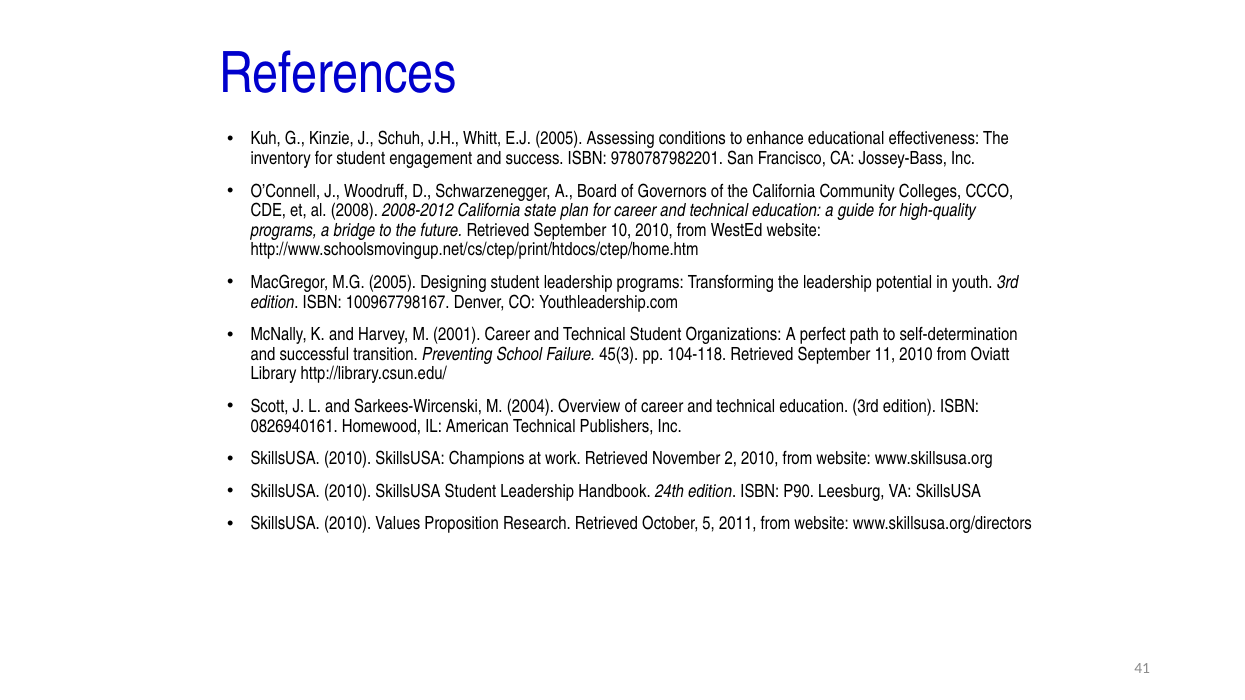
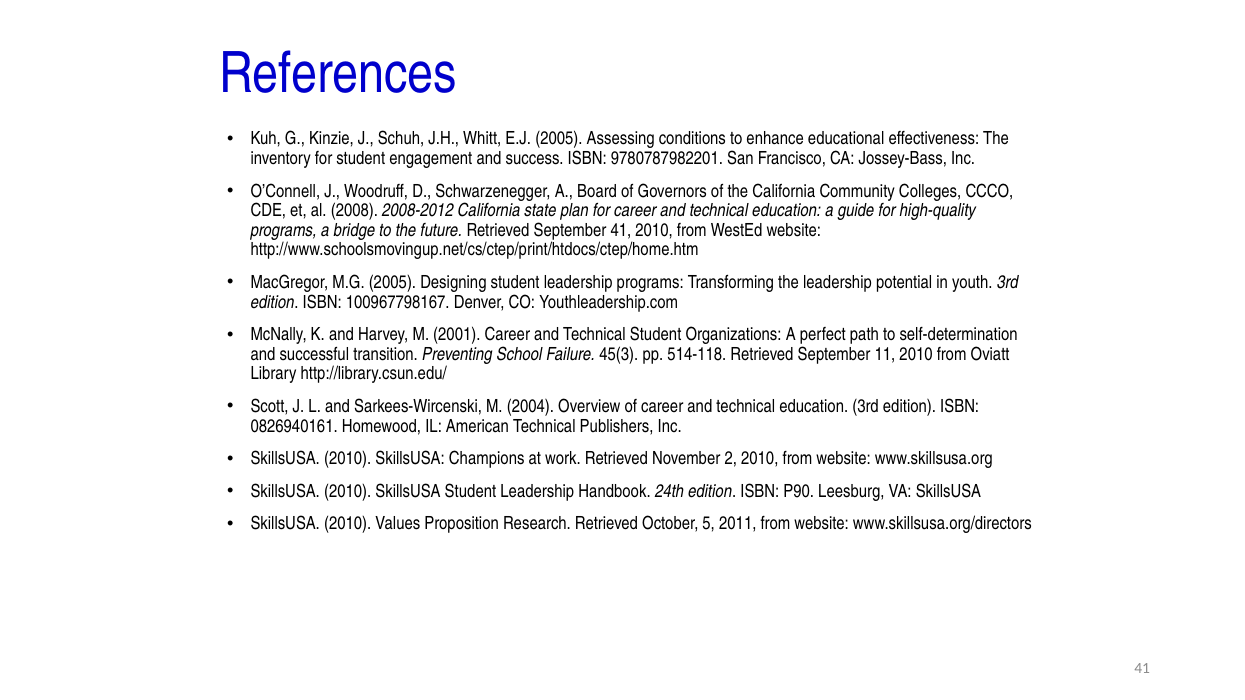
September 10: 10 -> 41
104-118: 104-118 -> 514-118
